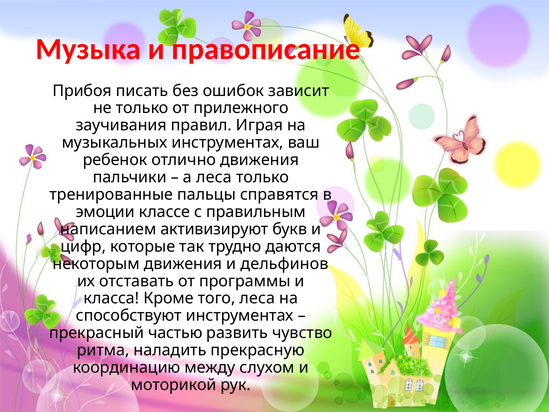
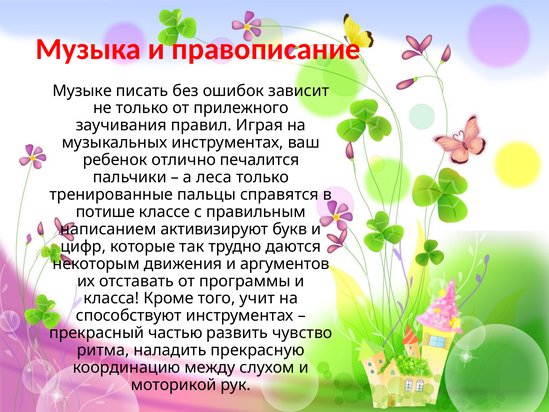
Прибоя: Прибоя -> Музыке
отлично движения: движения -> печалится
эмоции: эмоции -> потише
дельфинов: дельфинов -> аргументов
того леса: леса -> учит
